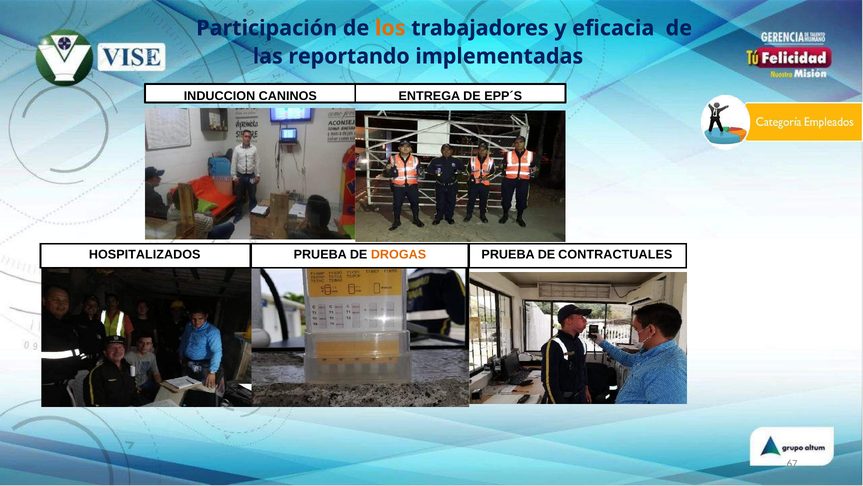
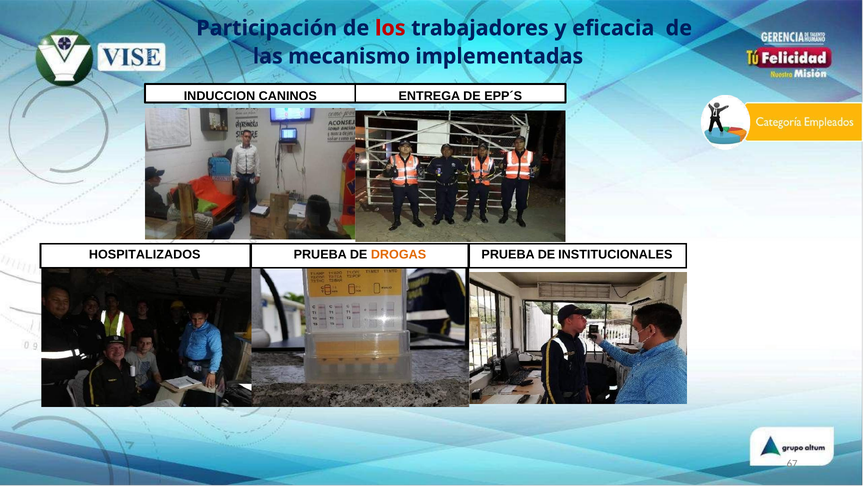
los colour: orange -> red
reportando: reportando -> mecanismo
CONTRACTUALES: CONTRACTUALES -> INSTITUCIONALES
